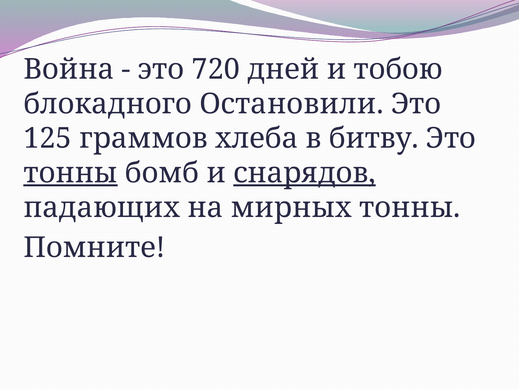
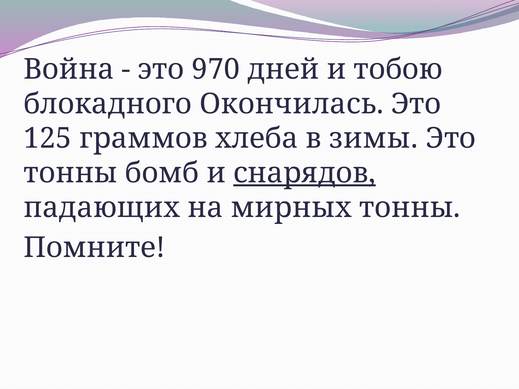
720: 720 -> 970
Остановили: Остановили -> Окончилась
битву: битву -> зимы
тонны at (71, 173) underline: present -> none
